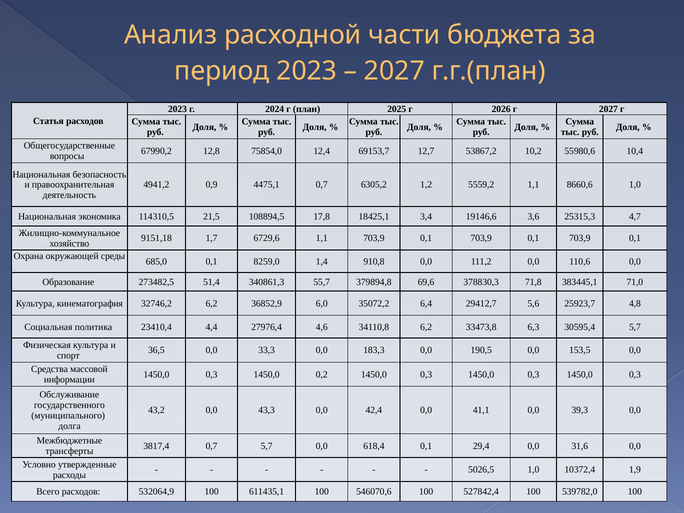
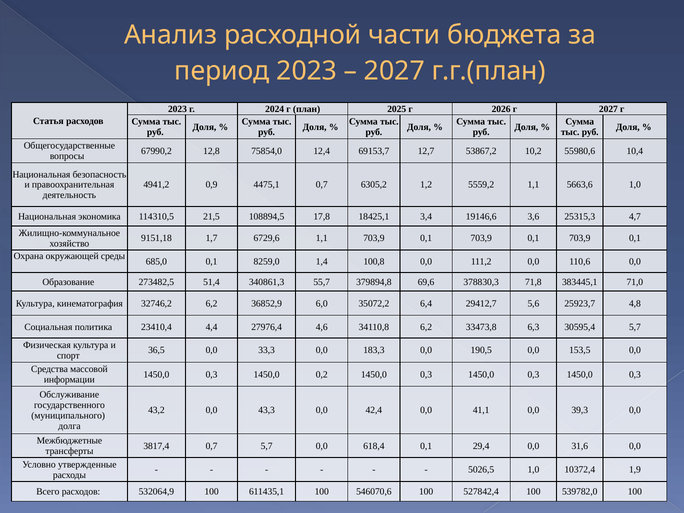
8660,6: 8660,6 -> 5663,6
910,8: 910,8 -> 100,8
